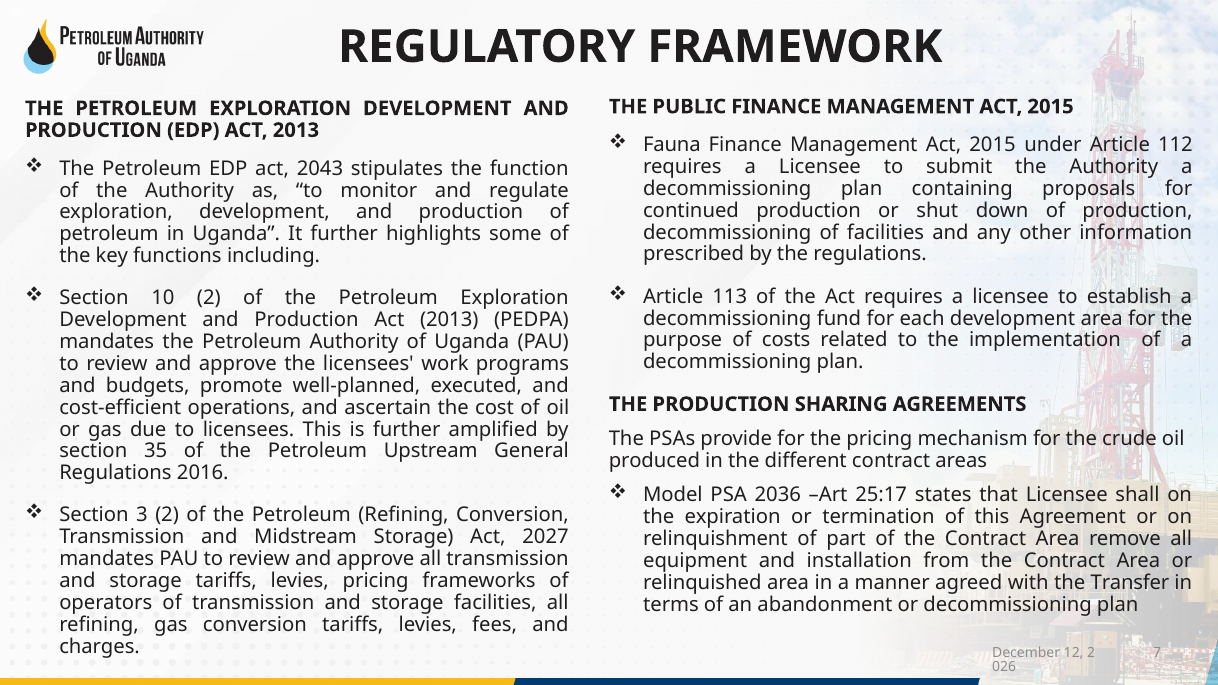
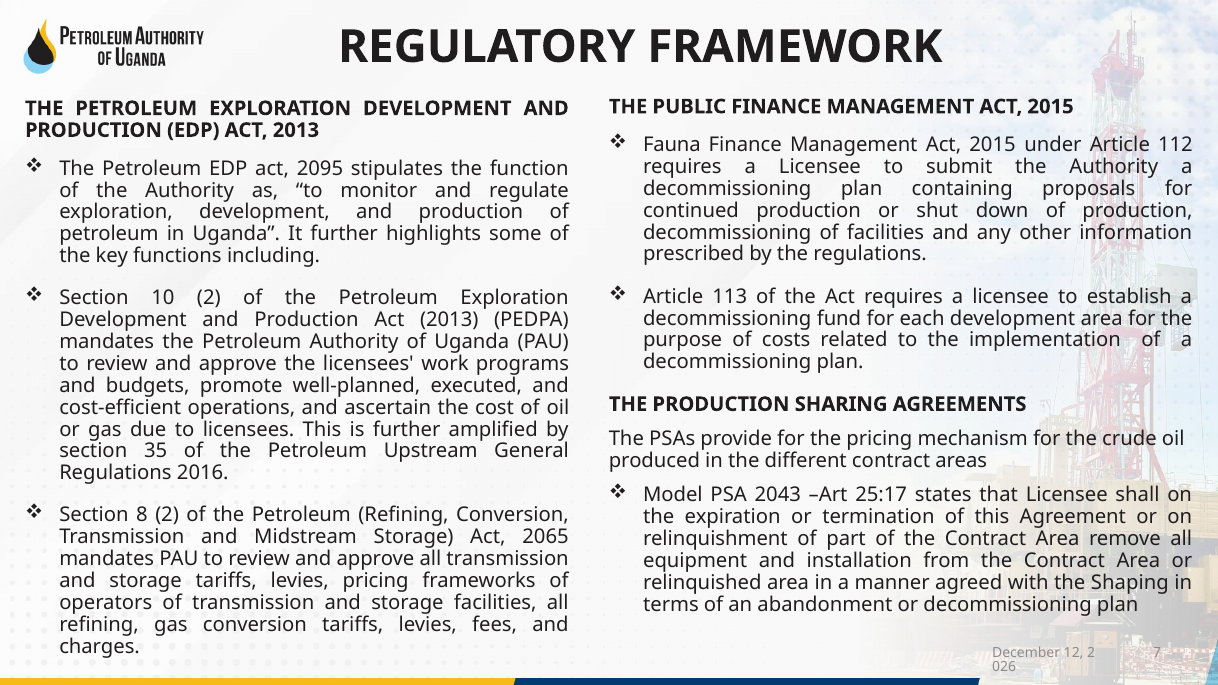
2043: 2043 -> 2095
2036: 2036 -> 2043
3: 3 -> 8
2027: 2027 -> 2065
Transfer: Transfer -> Shaping
